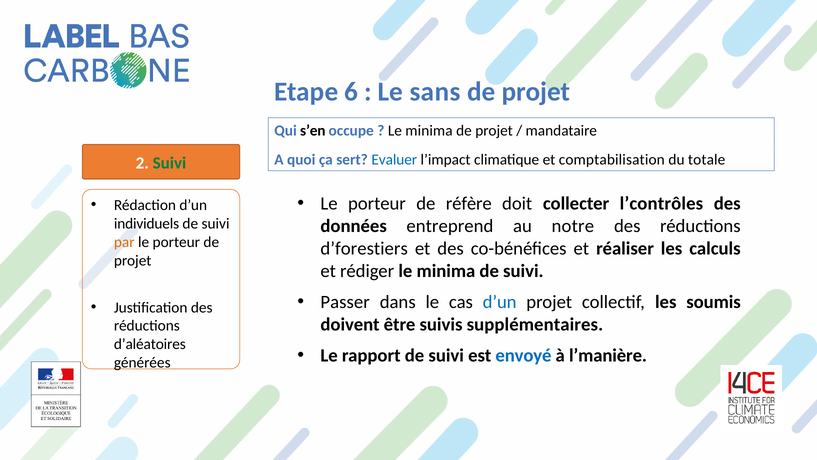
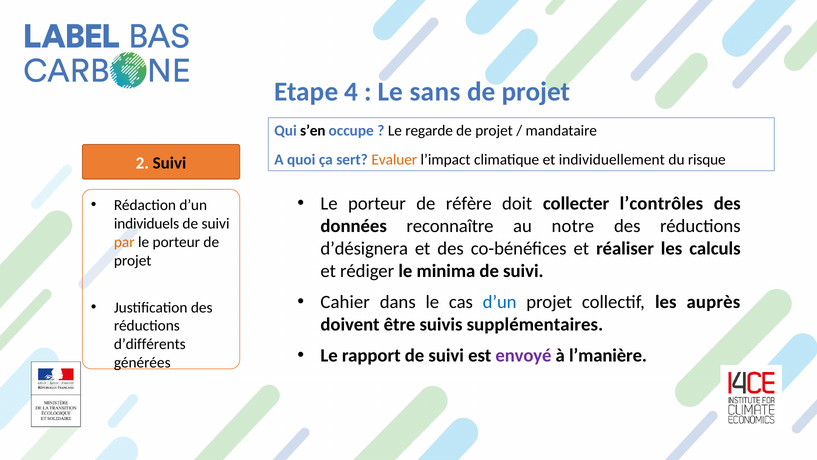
6: 6 -> 4
minima at (429, 131): minima -> regarde
Evaluer colour: blue -> orange
comptabilisation: comptabilisation -> individuellement
totale: totale -> risque
Suivi at (169, 163) colour: green -> black
entreprend: entreprend -> reconnaître
d’forestiers: d’forestiers -> d’désignera
Passer: Passer -> Cahier
soumis: soumis -> auprès
d’aléatoires: d’aléatoires -> d’différents
envoyé colour: blue -> purple
